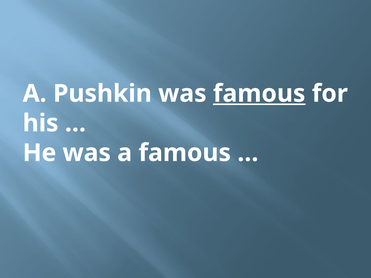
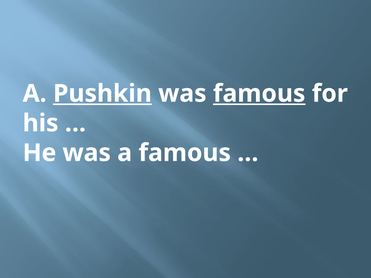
Pushkin underline: none -> present
